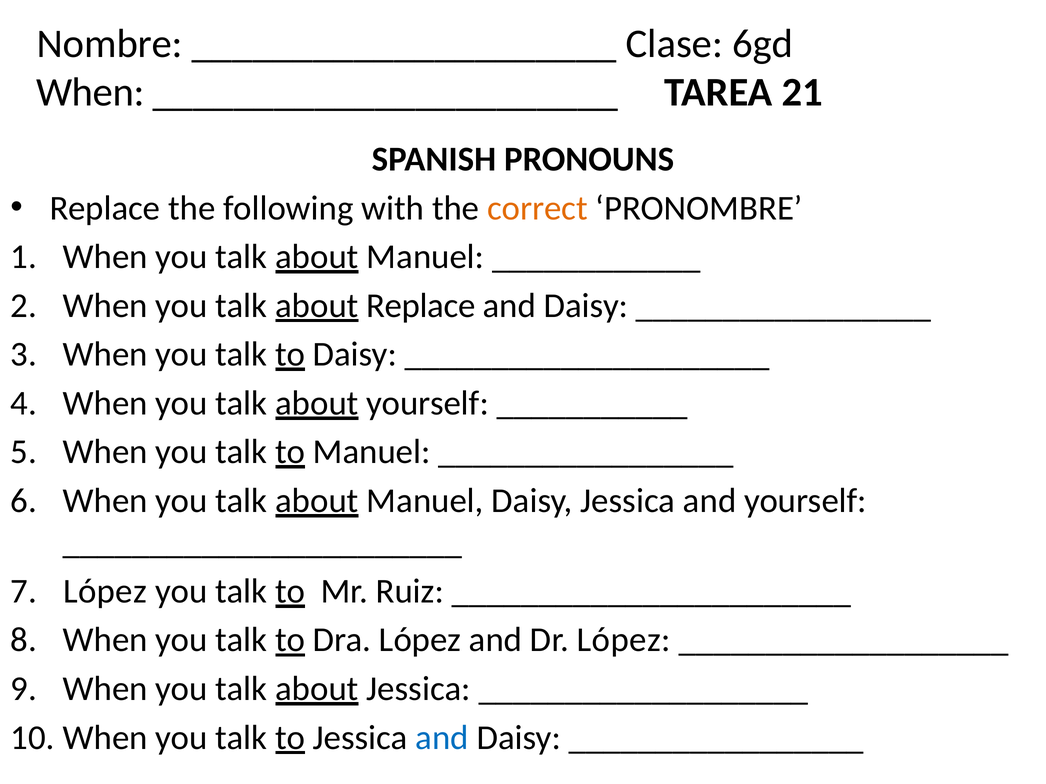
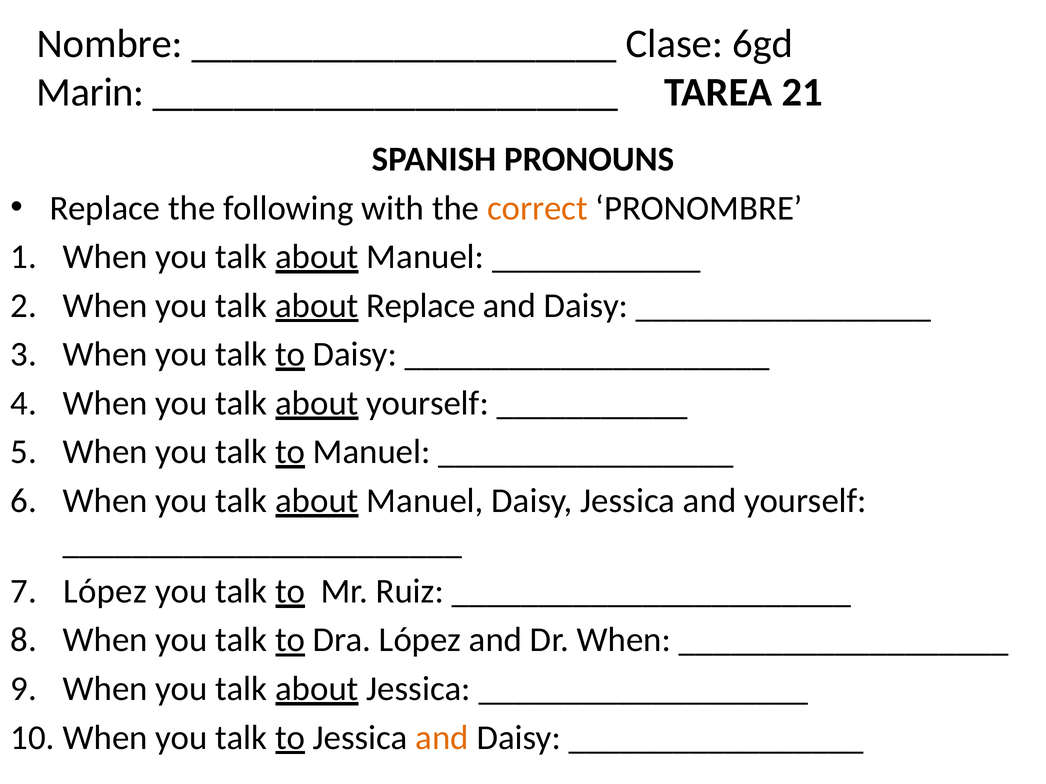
When at (90, 93): When -> Marin
Dr López: López -> When
and at (442, 738) colour: blue -> orange
